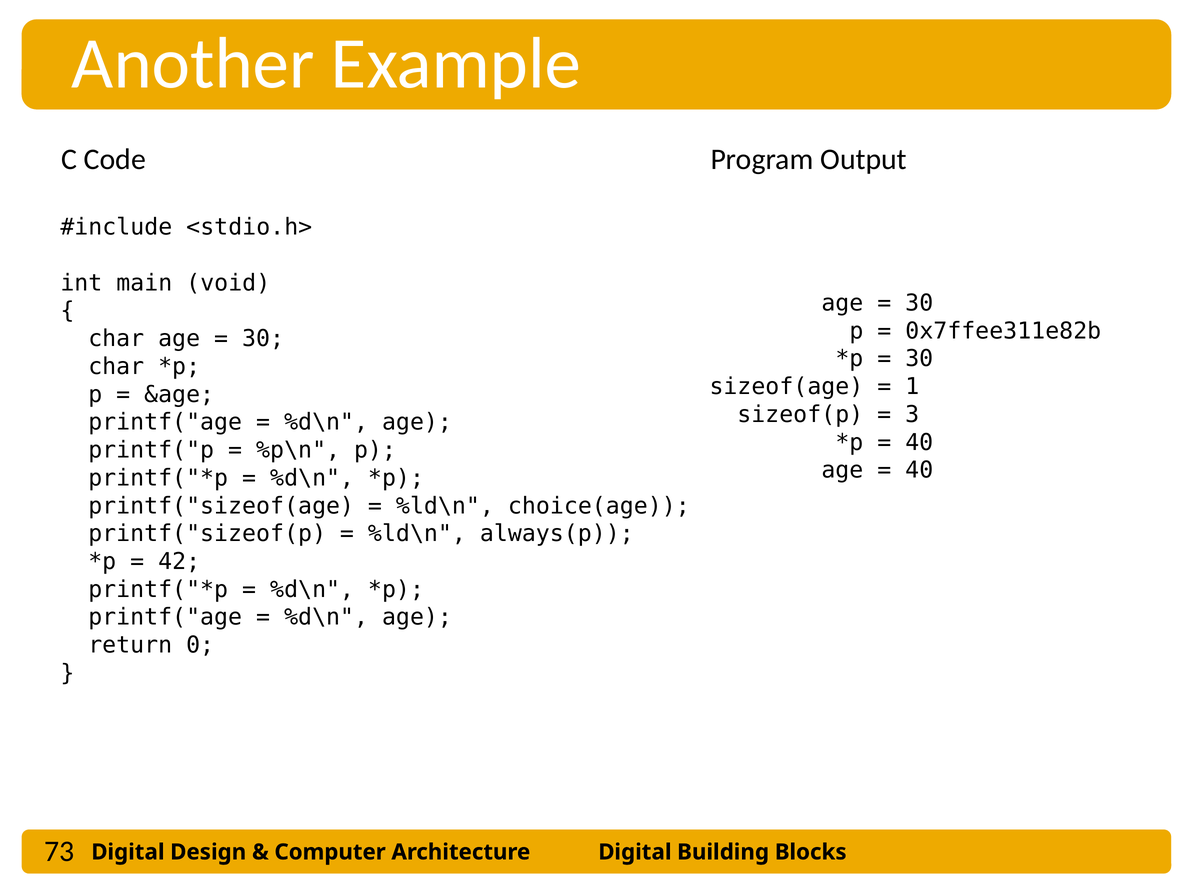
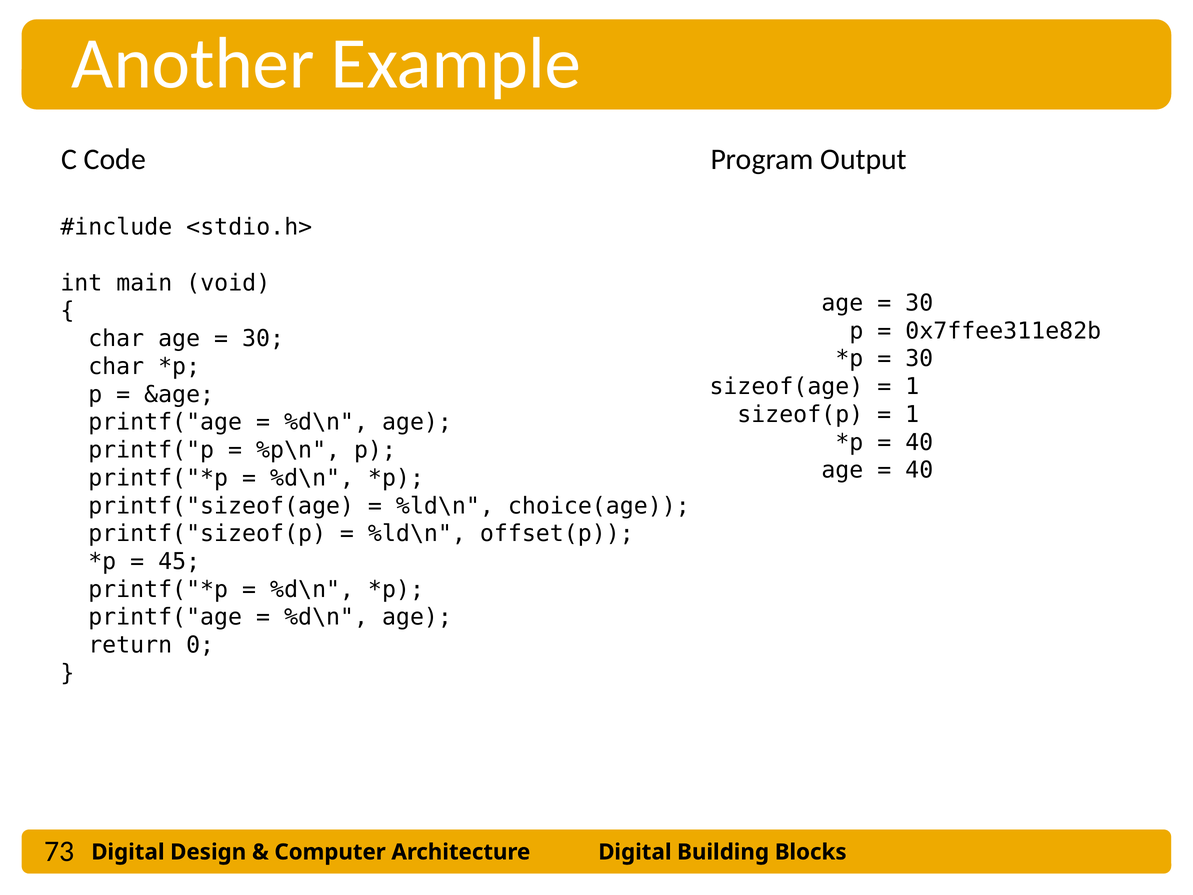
3 at (912, 414): 3 -> 1
always(p: always(p -> offset(p
42: 42 -> 45
